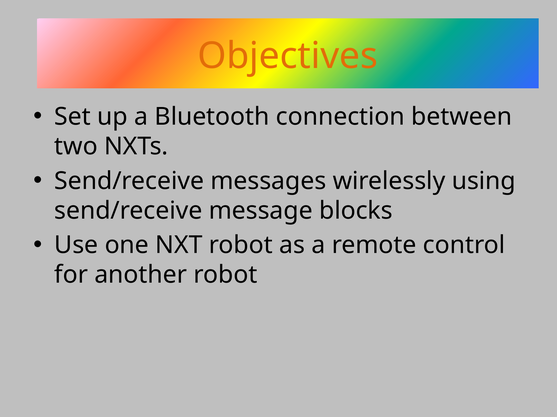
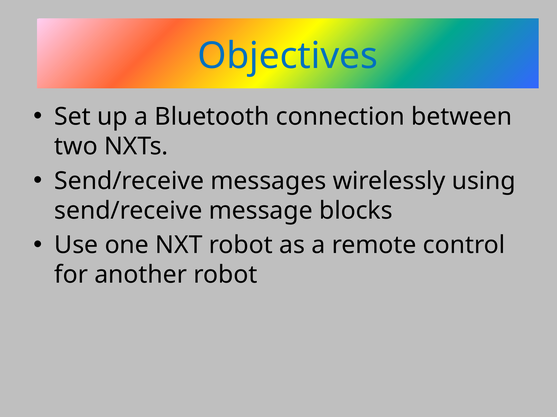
Objectives colour: orange -> blue
